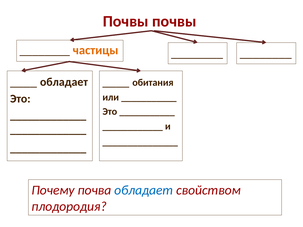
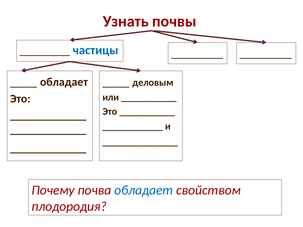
Почвы at (126, 21): Почвы -> Узнать
частицы colour: orange -> blue
обитания: обитания -> деловым
